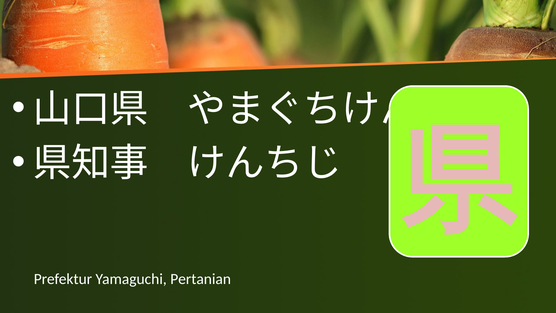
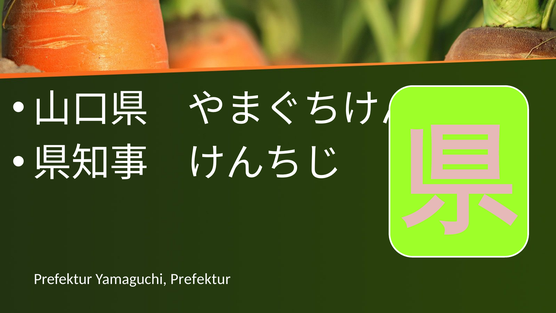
Yamaguchi Pertanian: Pertanian -> Prefektur
